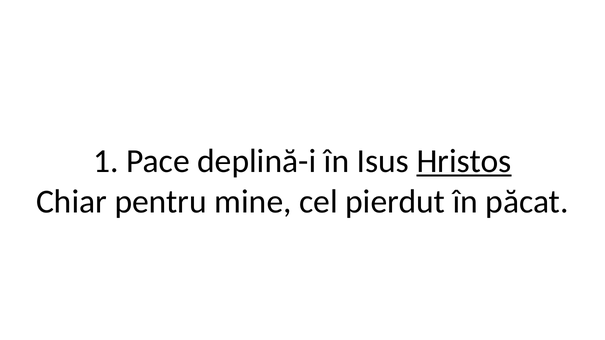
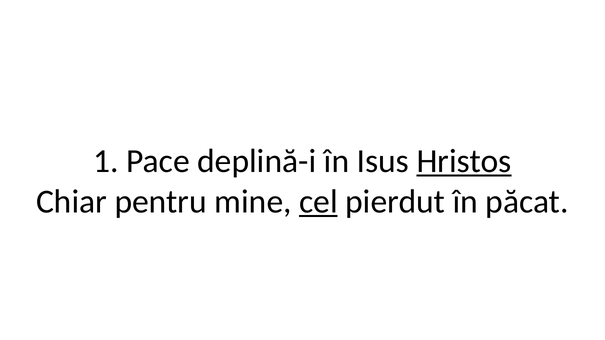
cel underline: none -> present
